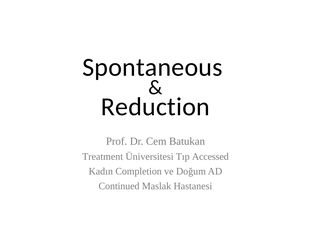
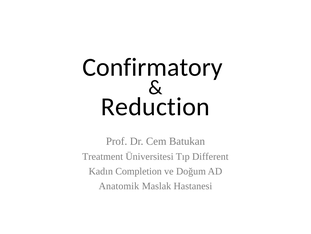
Spontaneous: Spontaneous -> Confirmatory
Accessed: Accessed -> Different
Continued: Continued -> Anatomik
